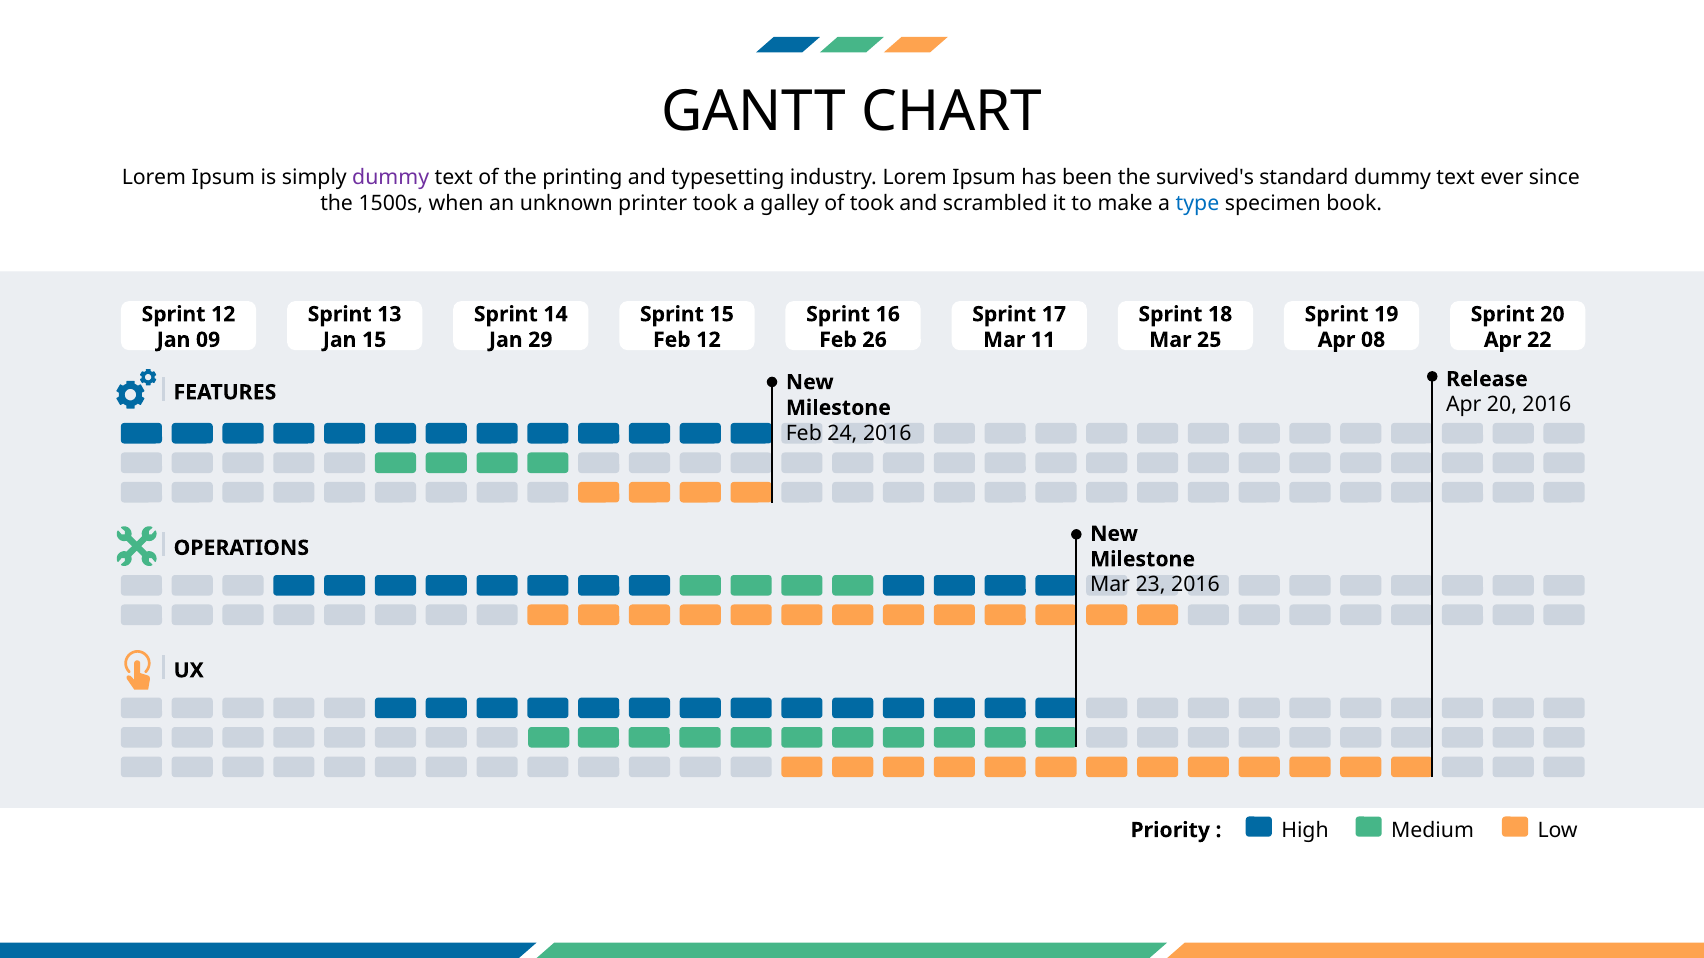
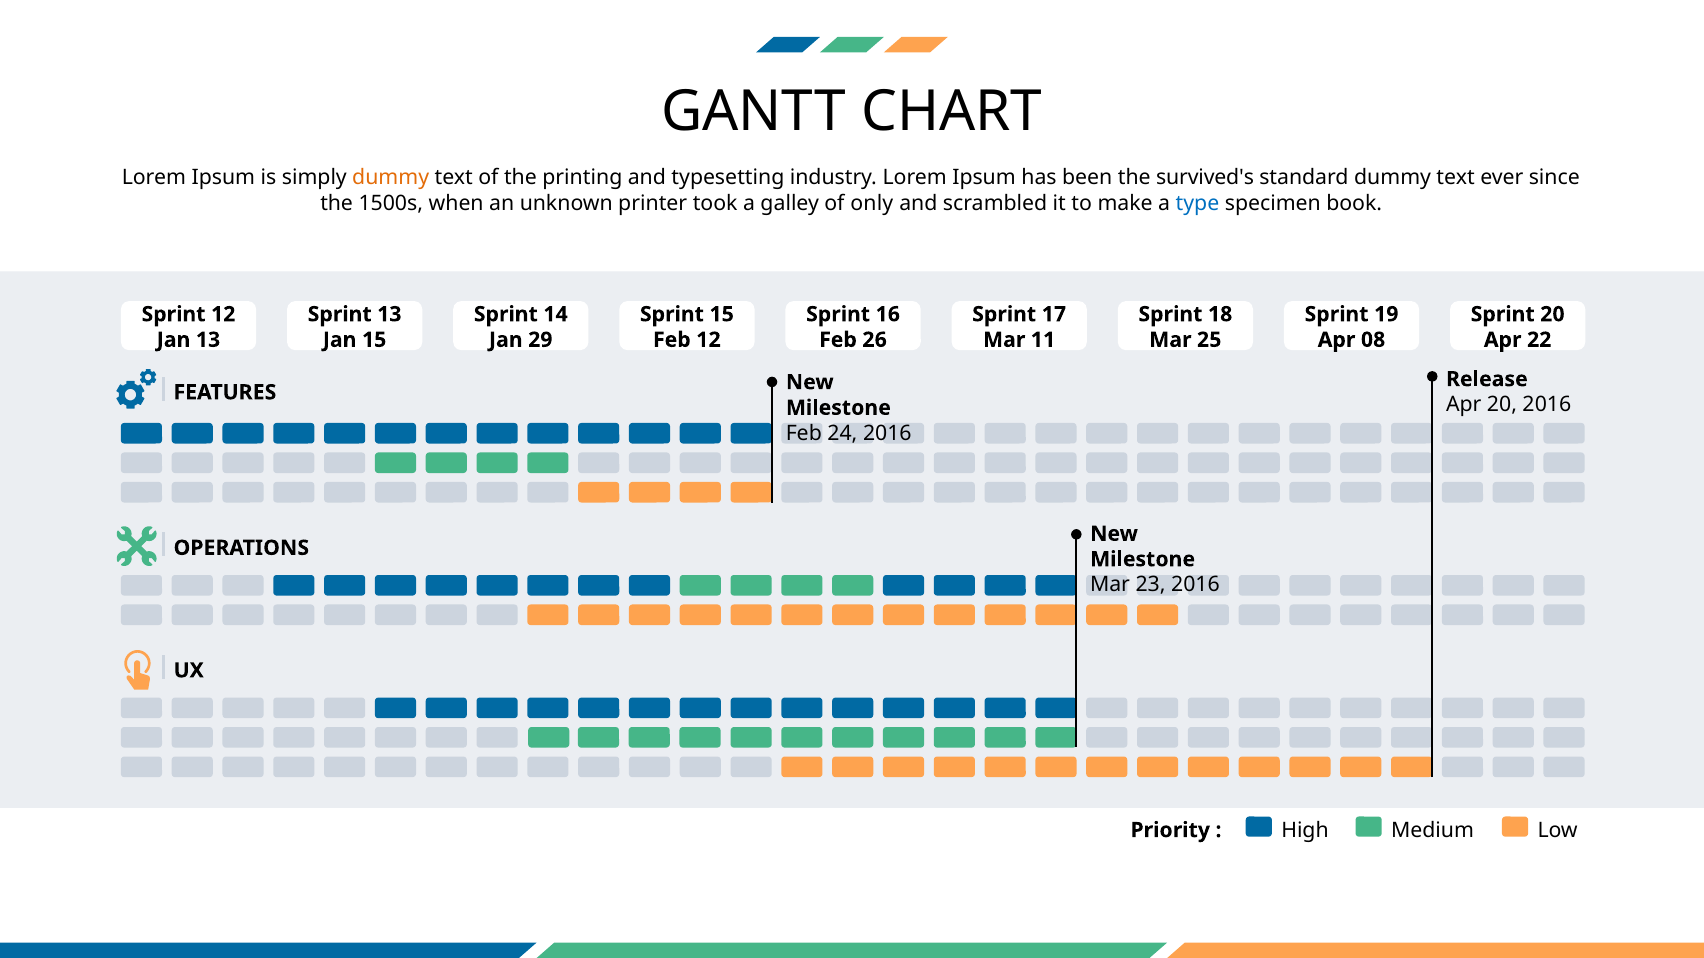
dummy at (391, 178) colour: purple -> orange
of took: took -> only
Jan 09: 09 -> 13
